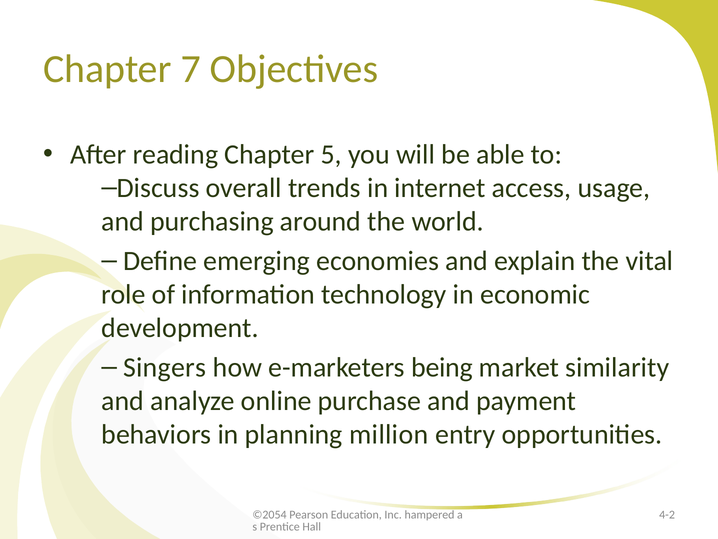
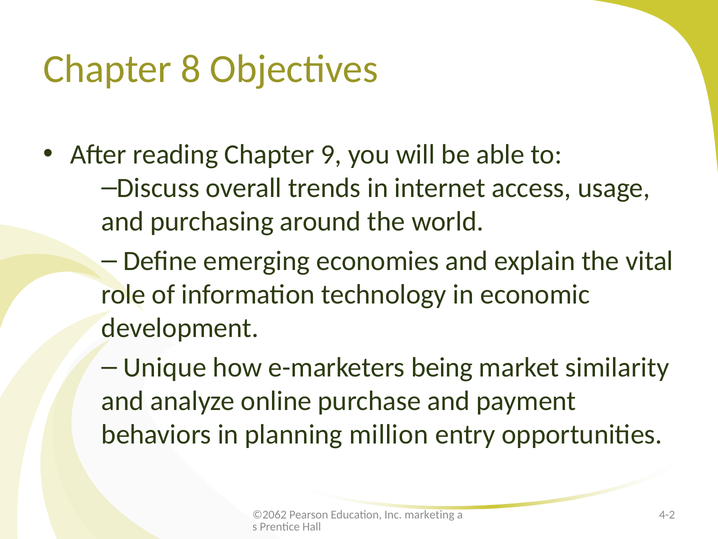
7: 7 -> 8
5: 5 -> 9
Singers: Singers -> Unique
©2054: ©2054 -> ©2062
hampered: hampered -> marketing
